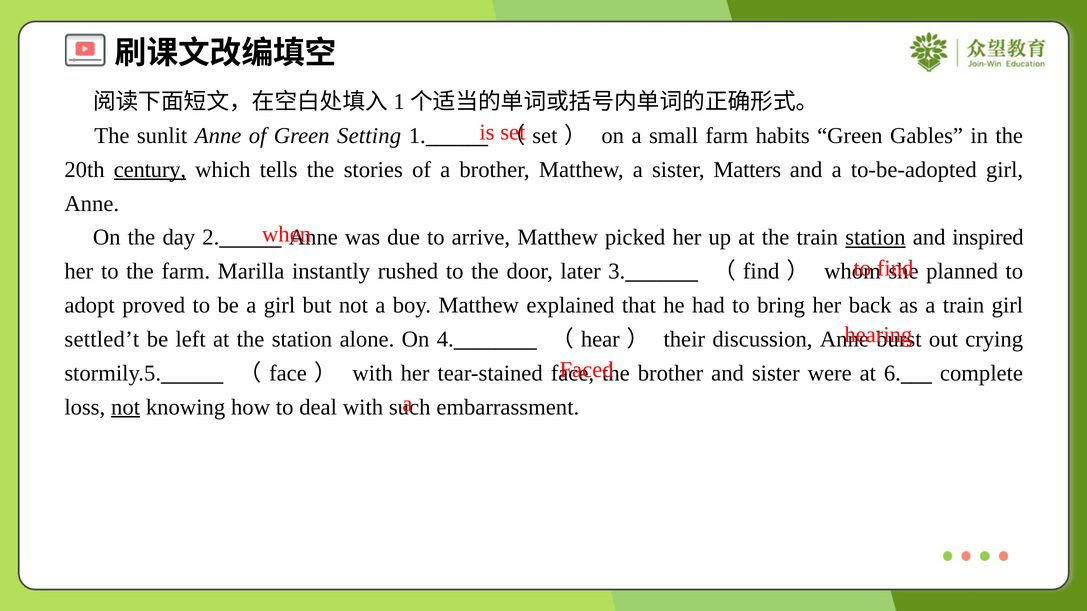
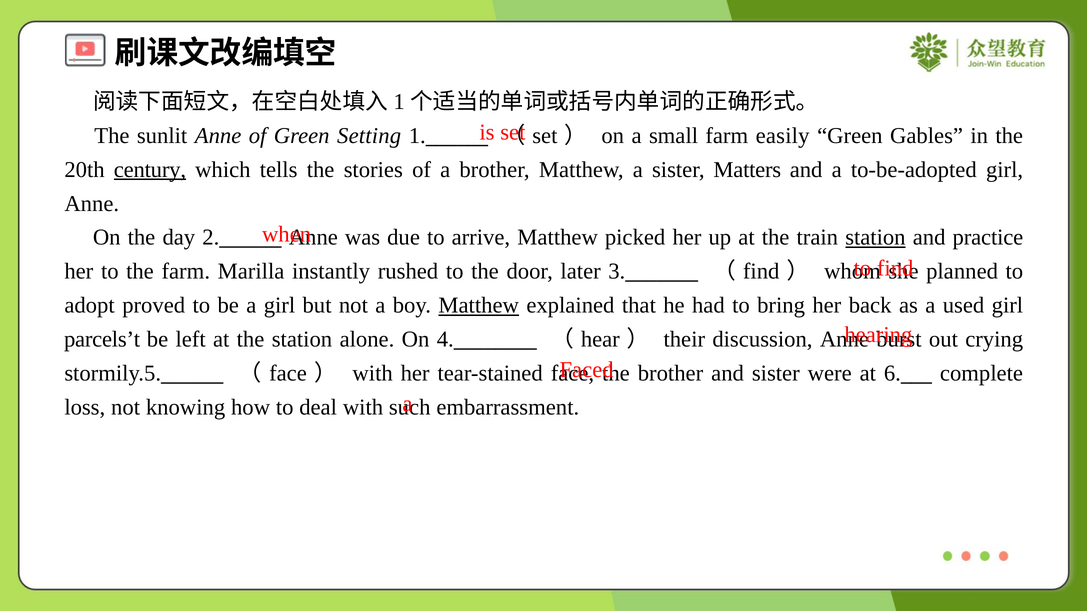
habits: habits -> easily
inspired: inspired -> practice
Matthew at (479, 306) underline: none -> present
a train: train -> used
settled’t: settled’t -> parcels’t
not at (126, 407) underline: present -> none
